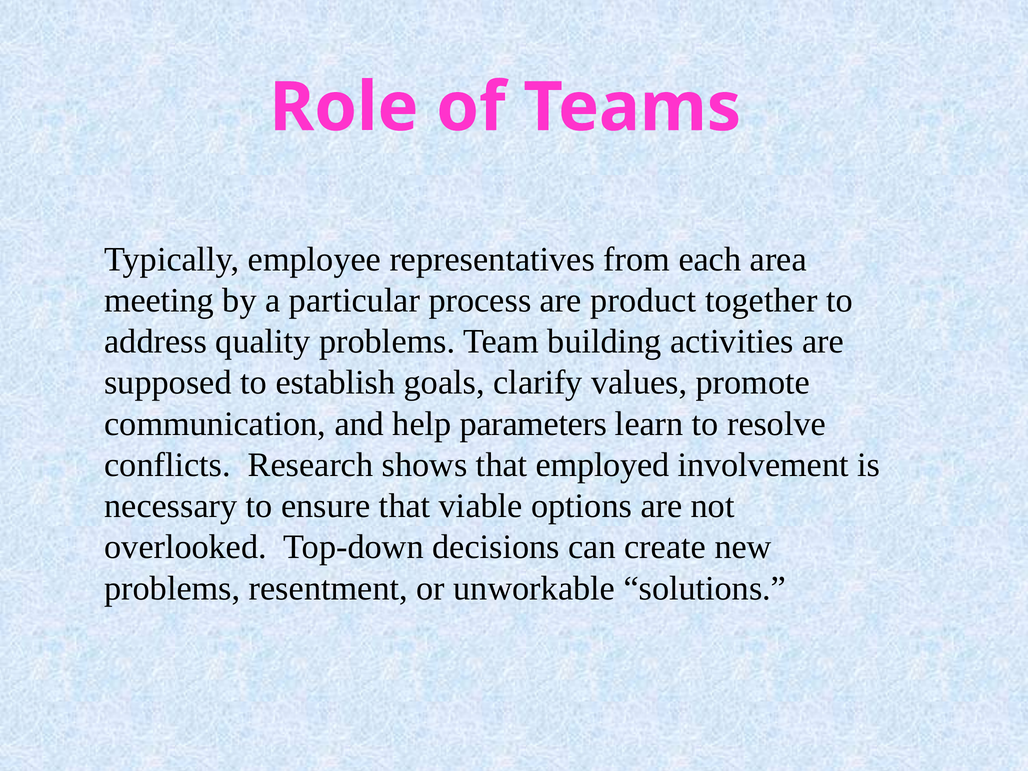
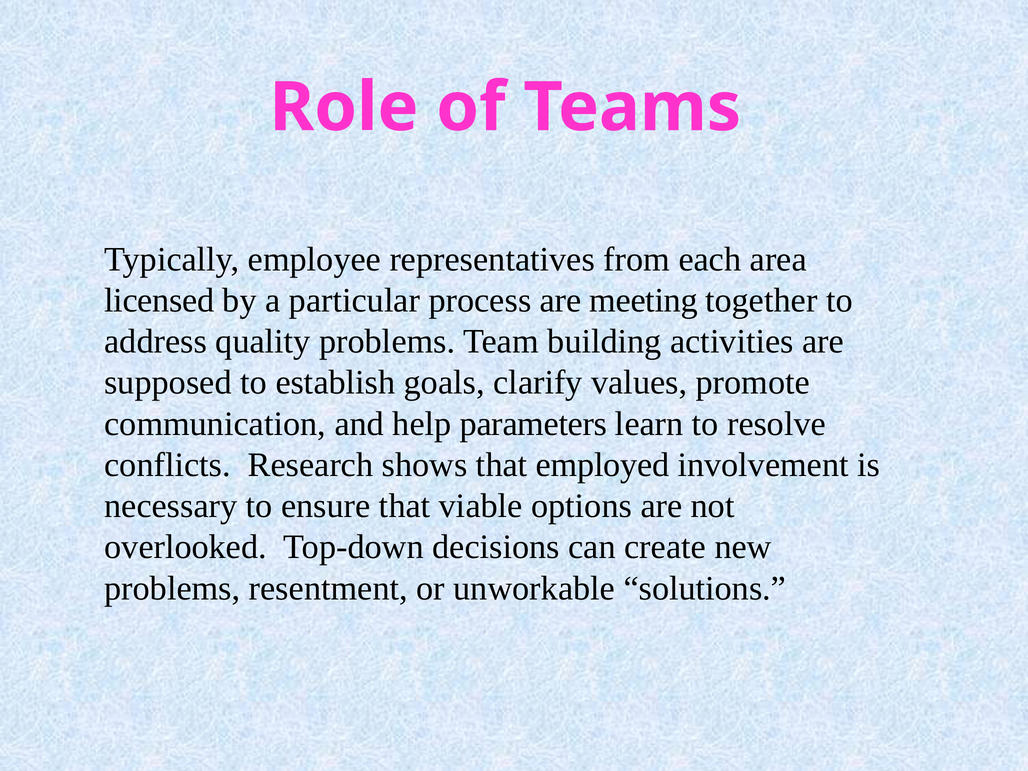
meeting: meeting -> licensed
product: product -> meeting
